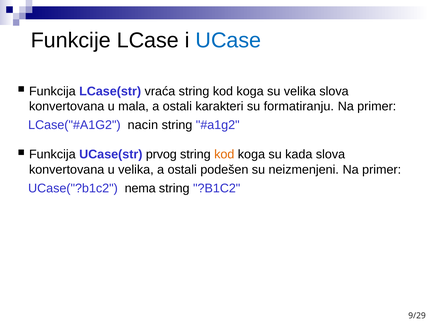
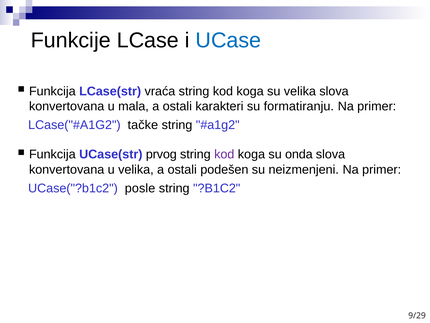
nacin: nacin -> tačke
kod at (224, 154) colour: orange -> purple
kada: kada -> onda
nema: nema -> posle
